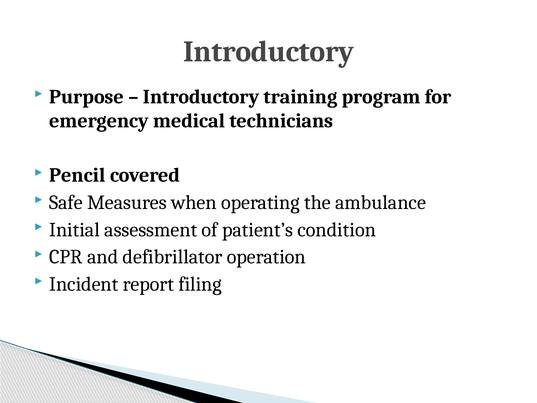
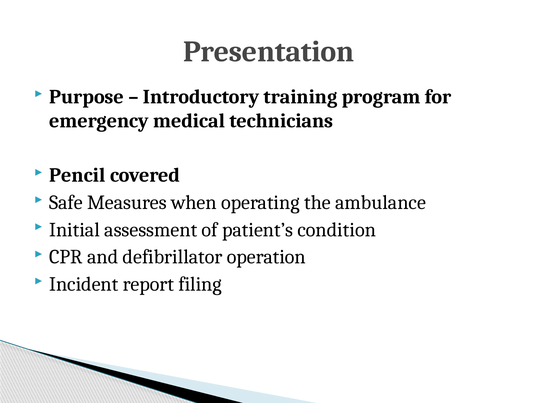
Introductory at (269, 52): Introductory -> Presentation
